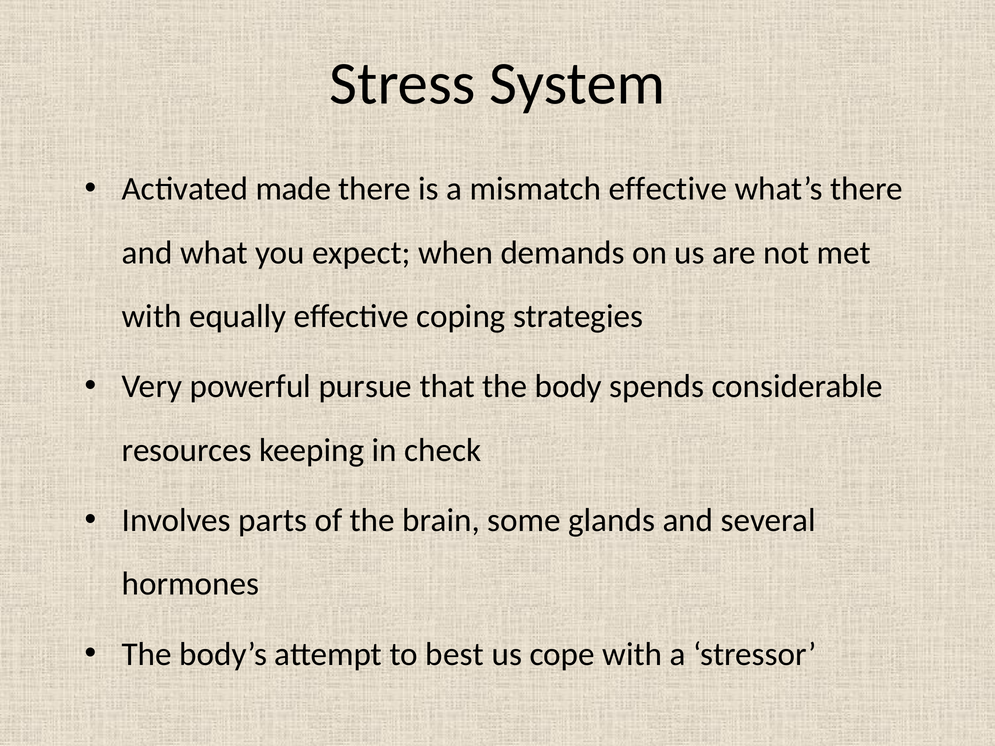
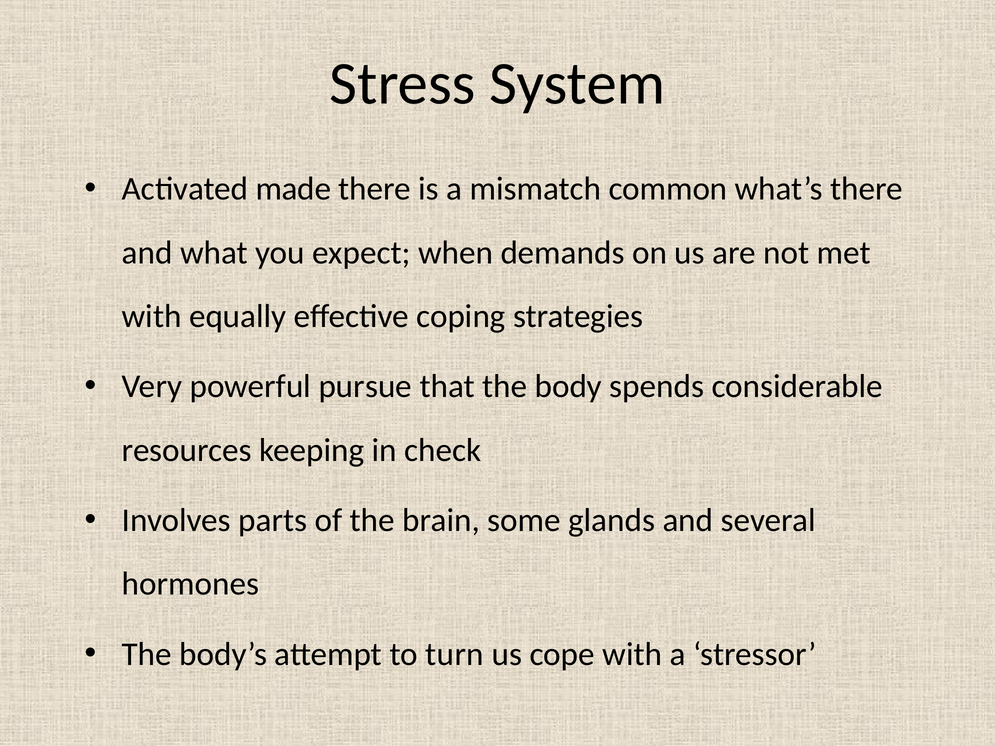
mismatch effective: effective -> common
best: best -> turn
